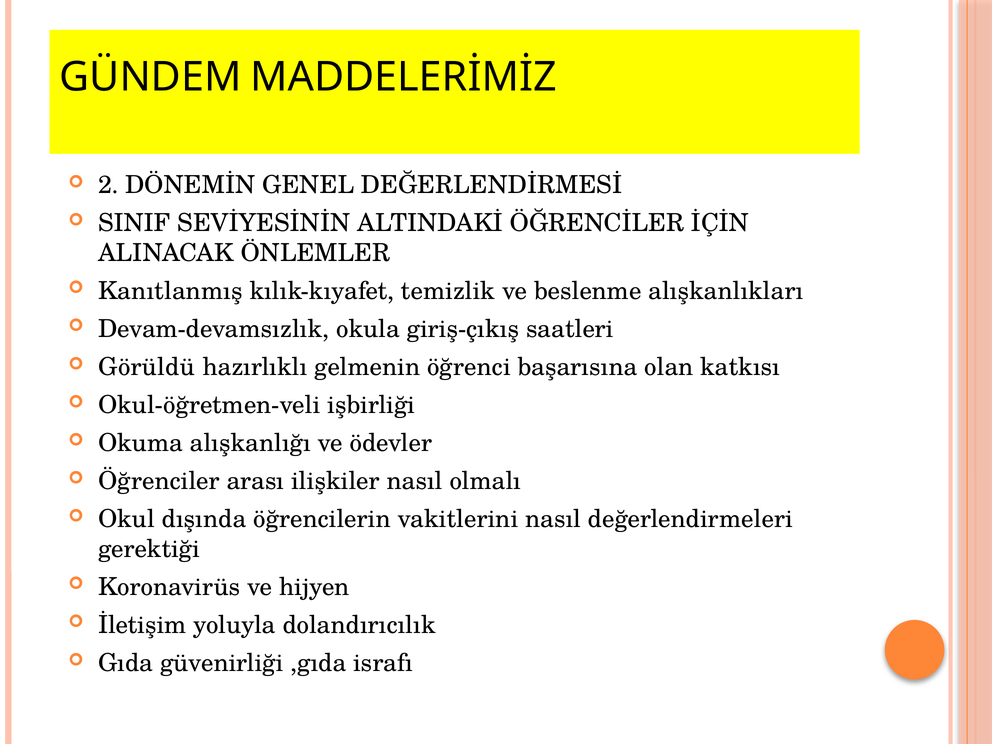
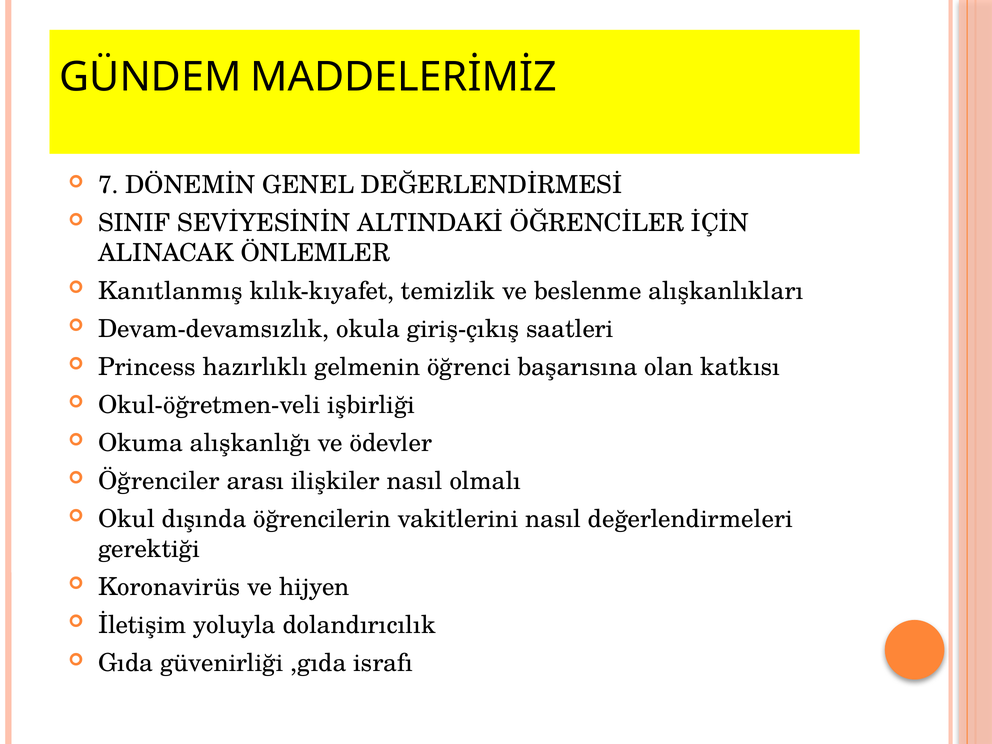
2: 2 -> 7
Görüldü: Görüldü -> Princess
